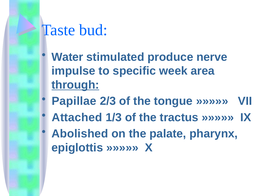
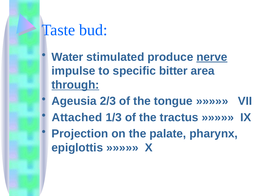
nerve underline: none -> present
week: week -> bitter
Papillae: Papillae -> Ageusia
Abolished: Abolished -> Projection
